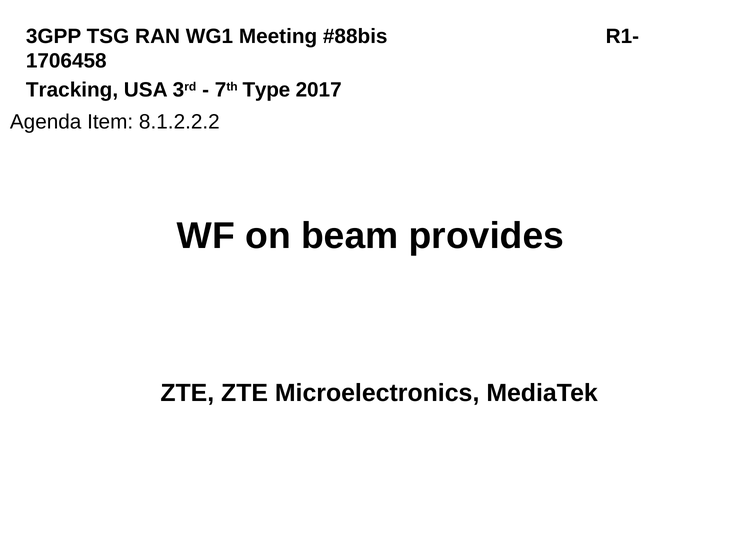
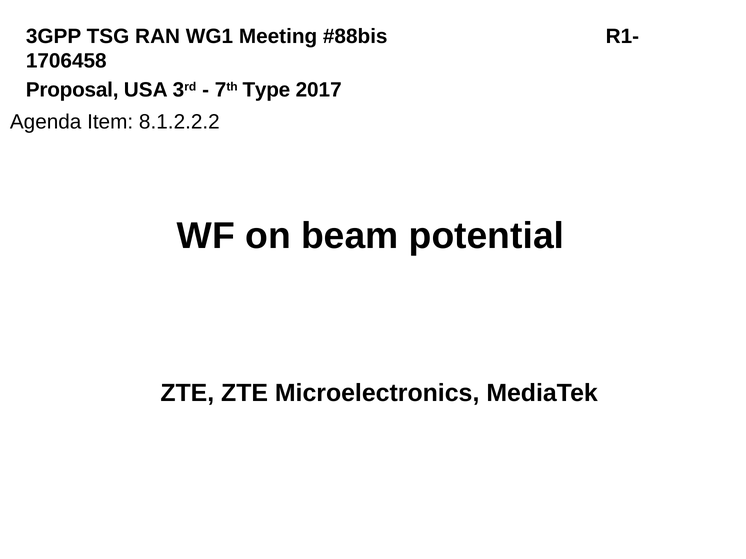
Tracking: Tracking -> Proposal
provides: provides -> potential
